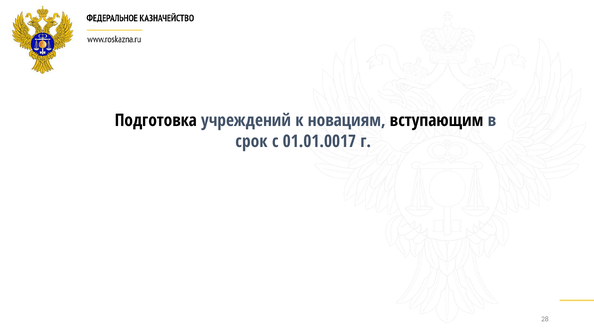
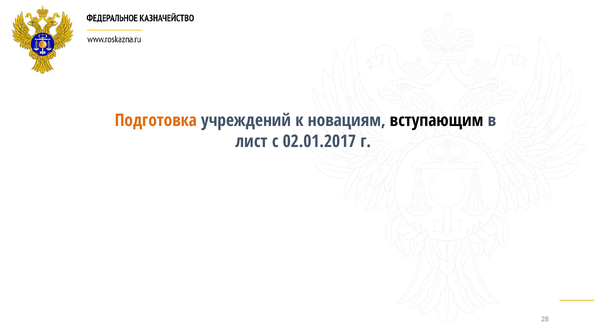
Подготовка colour: black -> orange
срок: срок -> лист
01.01.0017: 01.01.0017 -> 02.01.2017
